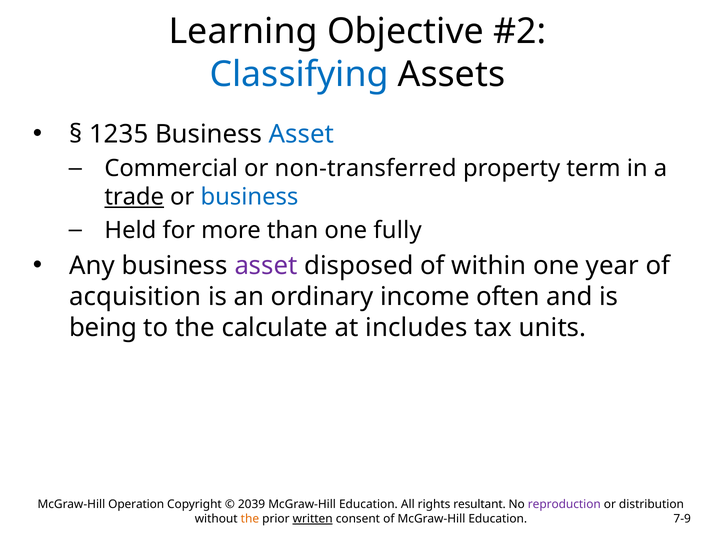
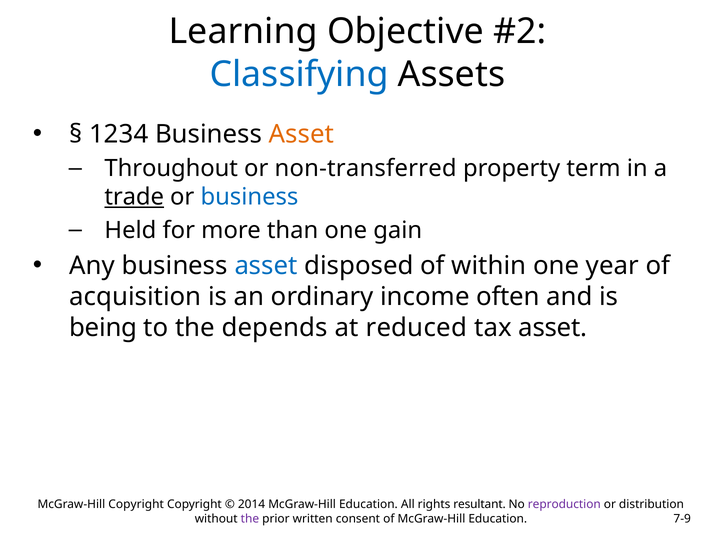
1235: 1235 -> 1234
Asset at (301, 134) colour: blue -> orange
Commercial: Commercial -> Throughout
fully: fully -> gain
asset at (266, 266) colour: purple -> blue
calculate: calculate -> depends
includes: includes -> reduced
tax units: units -> asset
McGraw-Hill Operation: Operation -> Copyright
2039: 2039 -> 2014
the at (250, 519) colour: orange -> purple
written underline: present -> none
